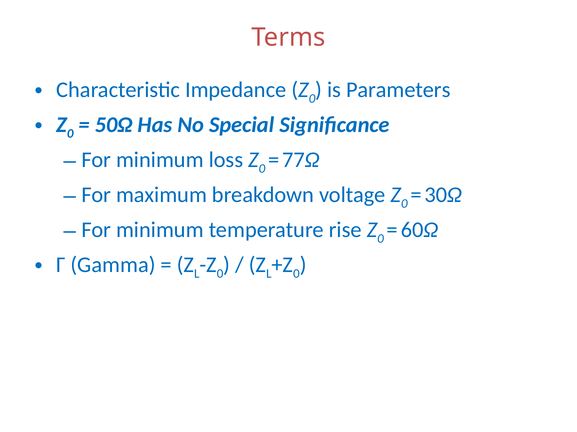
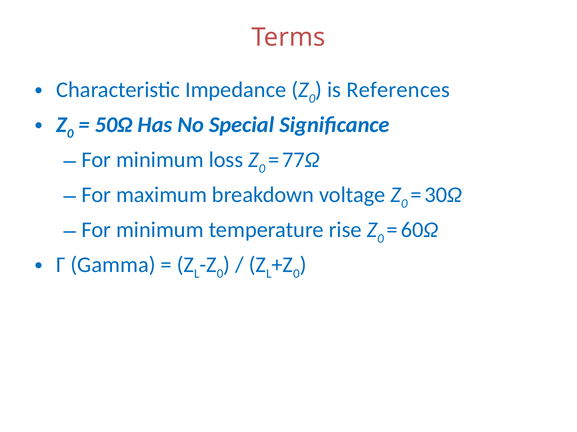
Parameters: Parameters -> References
